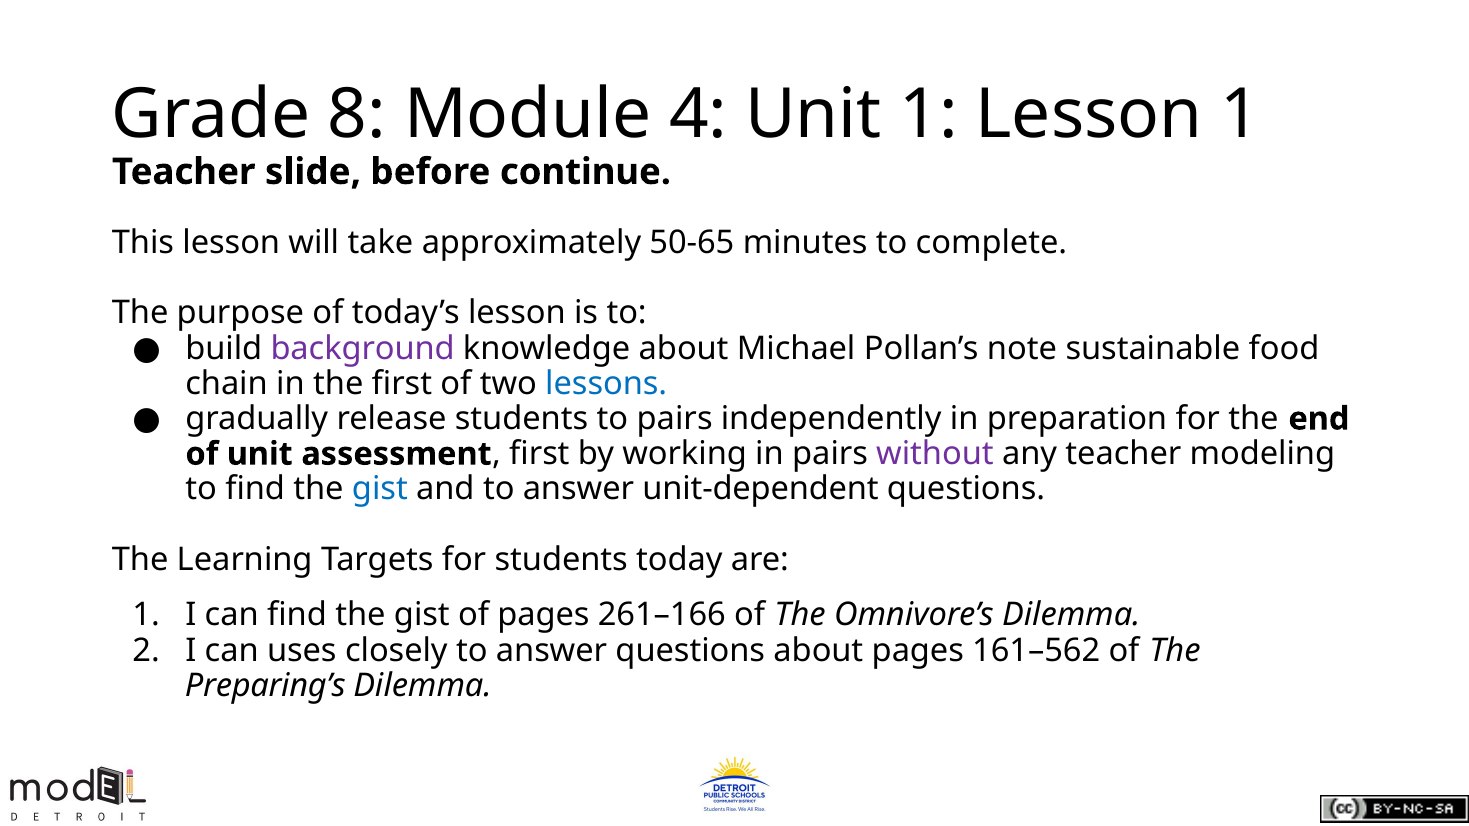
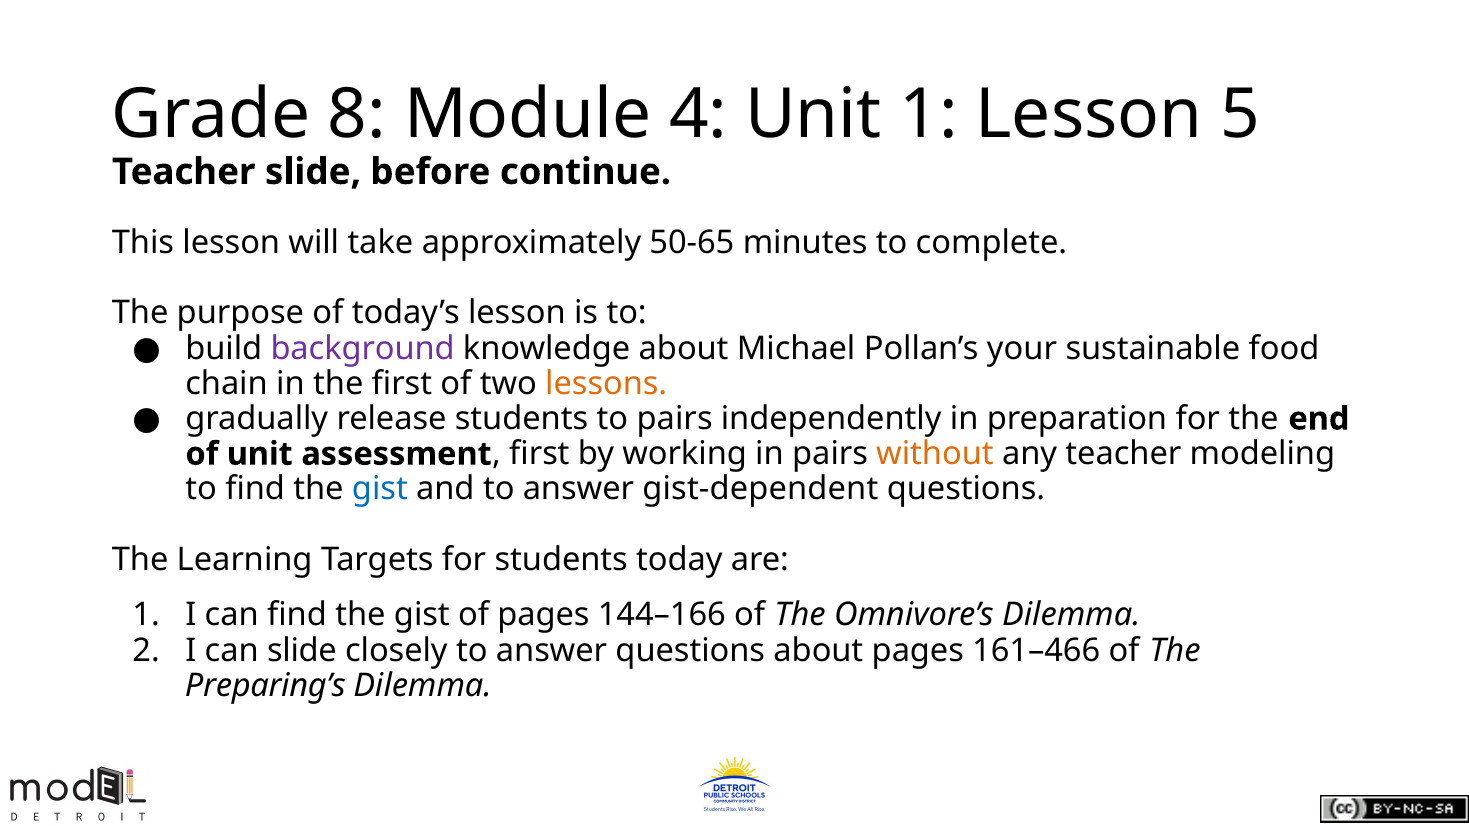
Lesson 1: 1 -> 5
note: note -> your
lessons colour: blue -> orange
without colour: purple -> orange
unit-dependent: unit-dependent -> gist-dependent
261–166: 261–166 -> 144–166
can uses: uses -> slide
161–562: 161–562 -> 161–466
